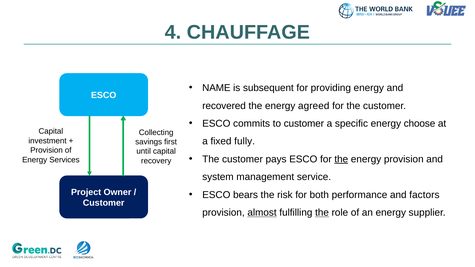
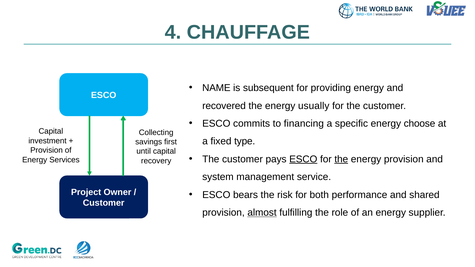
agreed: agreed -> usually
to customer: customer -> financing
fully: fully -> type
ESCO at (303, 159) underline: none -> present
factors: factors -> shared
the at (322, 213) underline: present -> none
